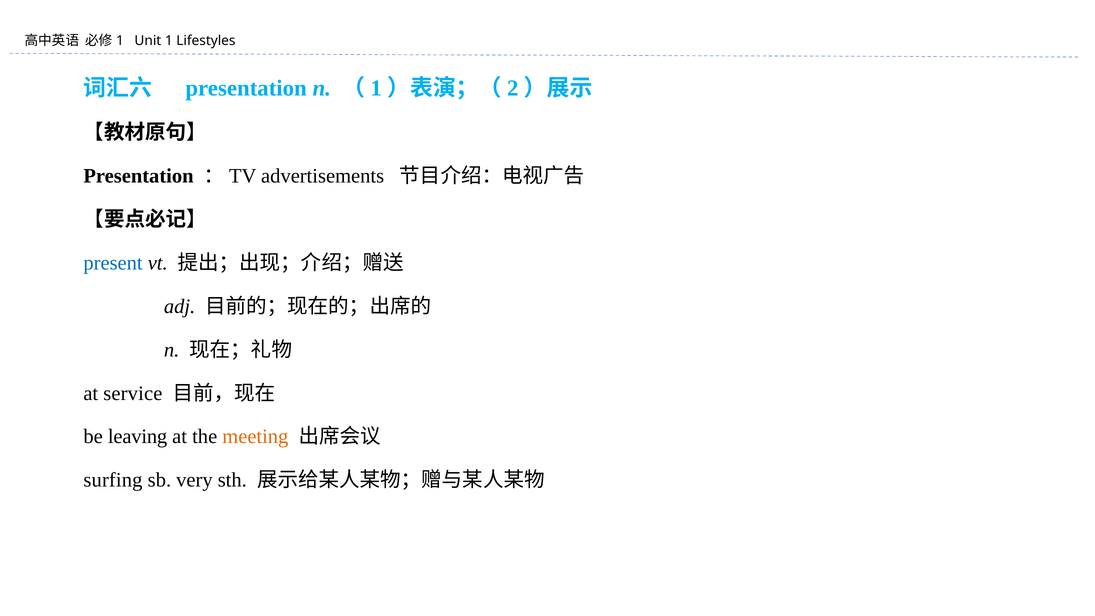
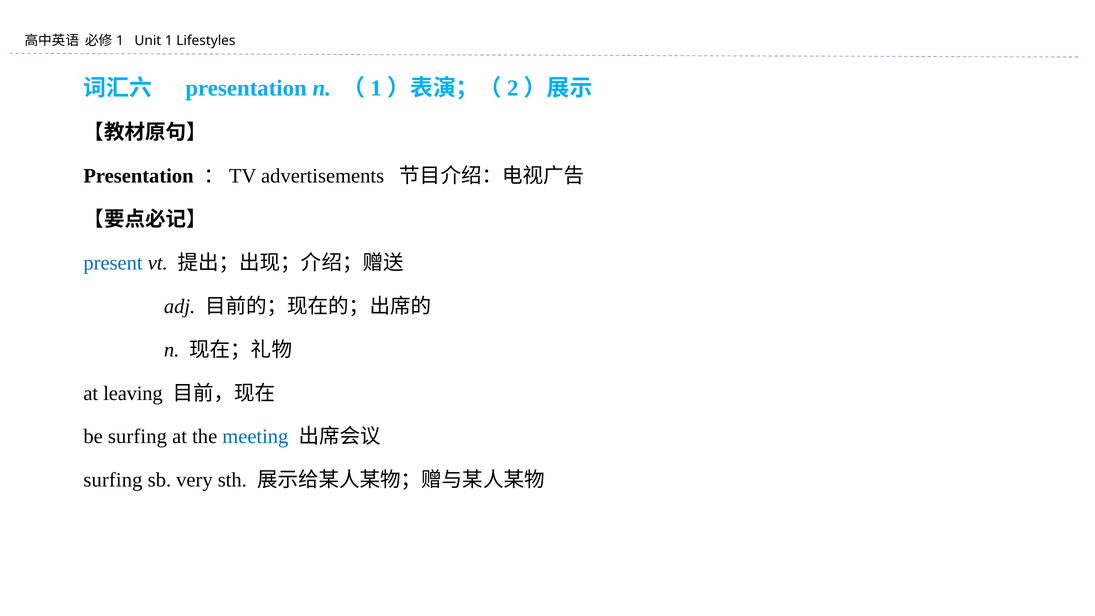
service: service -> leaving
be leaving: leaving -> surfing
meeting colour: orange -> blue
